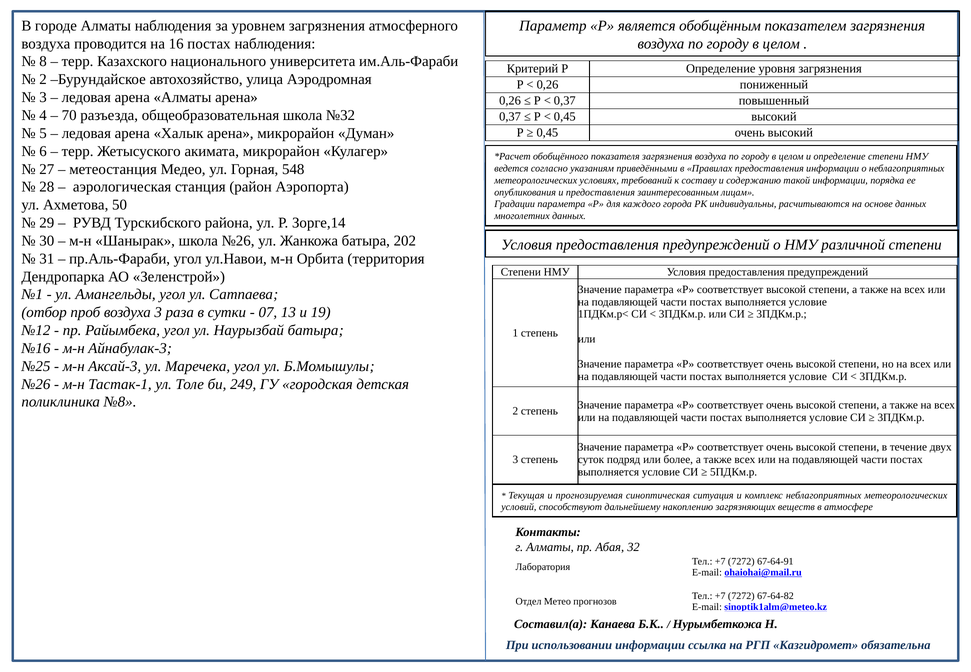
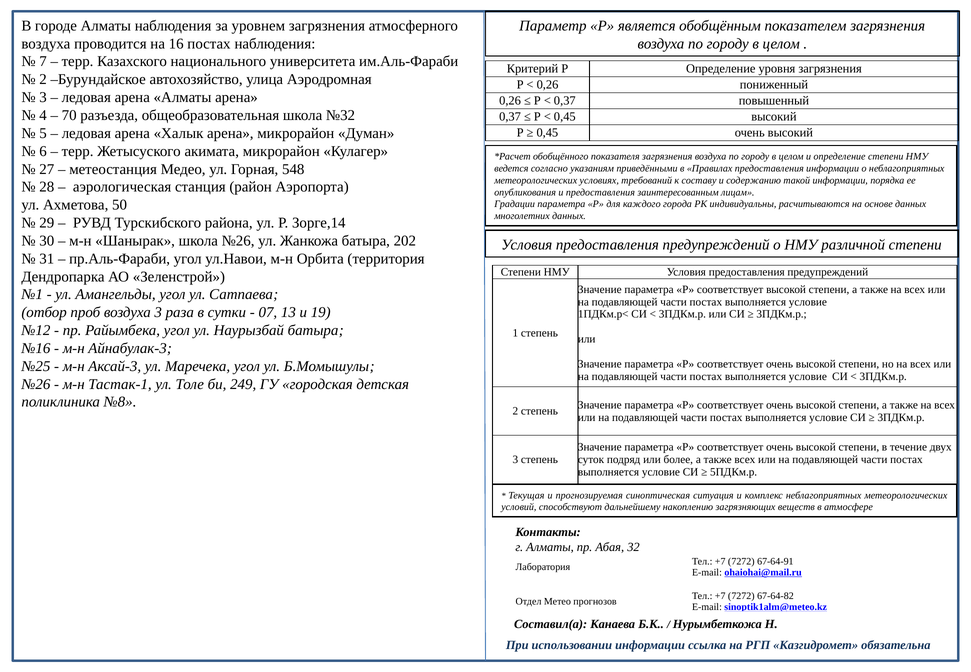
8: 8 -> 7
